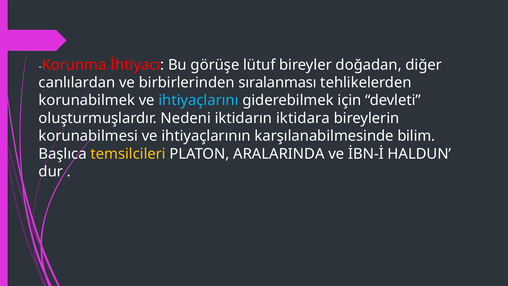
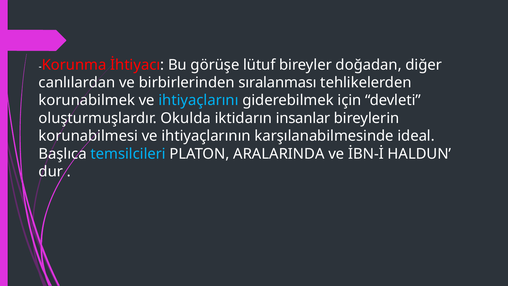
Nedeni: Nedeni -> Okulda
iktidara: iktidara -> insanlar
bilim: bilim -> ideal
temsilcileri colour: yellow -> light blue
